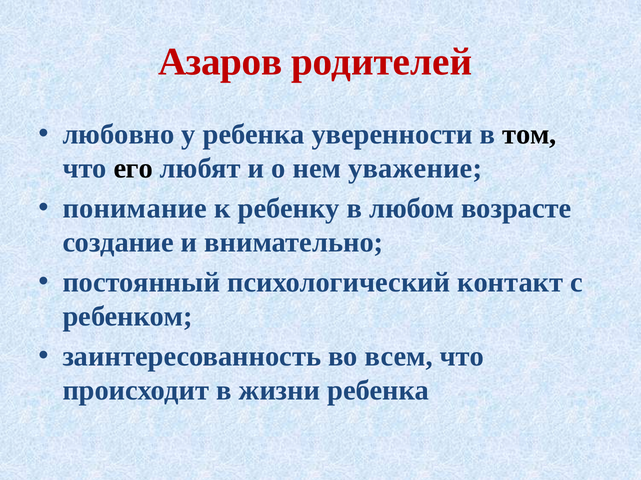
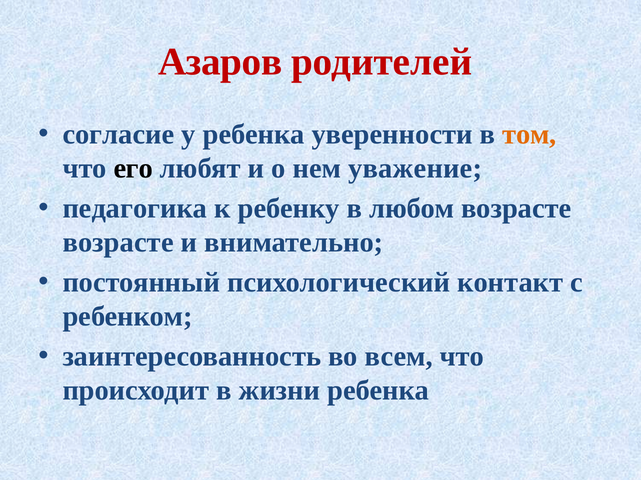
любовно: любовно -> согласие
том colour: black -> orange
понимание: понимание -> педагогика
создание at (118, 243): создание -> возрасте
